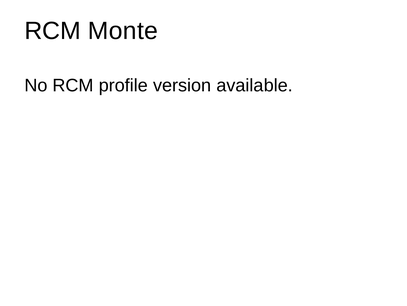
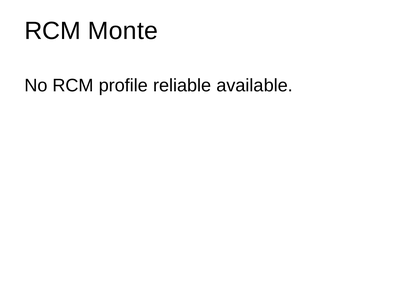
version: version -> reliable
